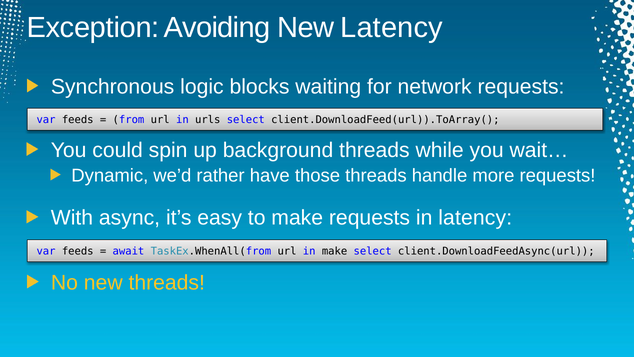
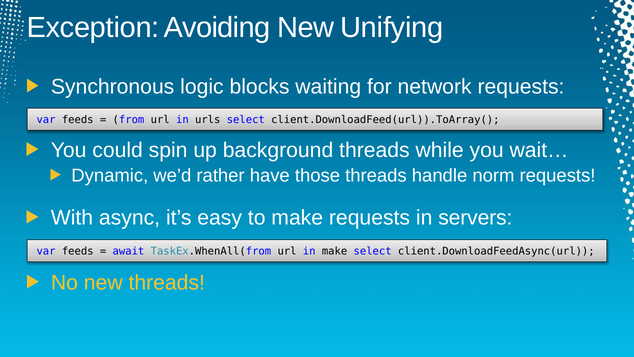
New Latency: Latency -> Unifying
more: more -> norm
in latency: latency -> servers
